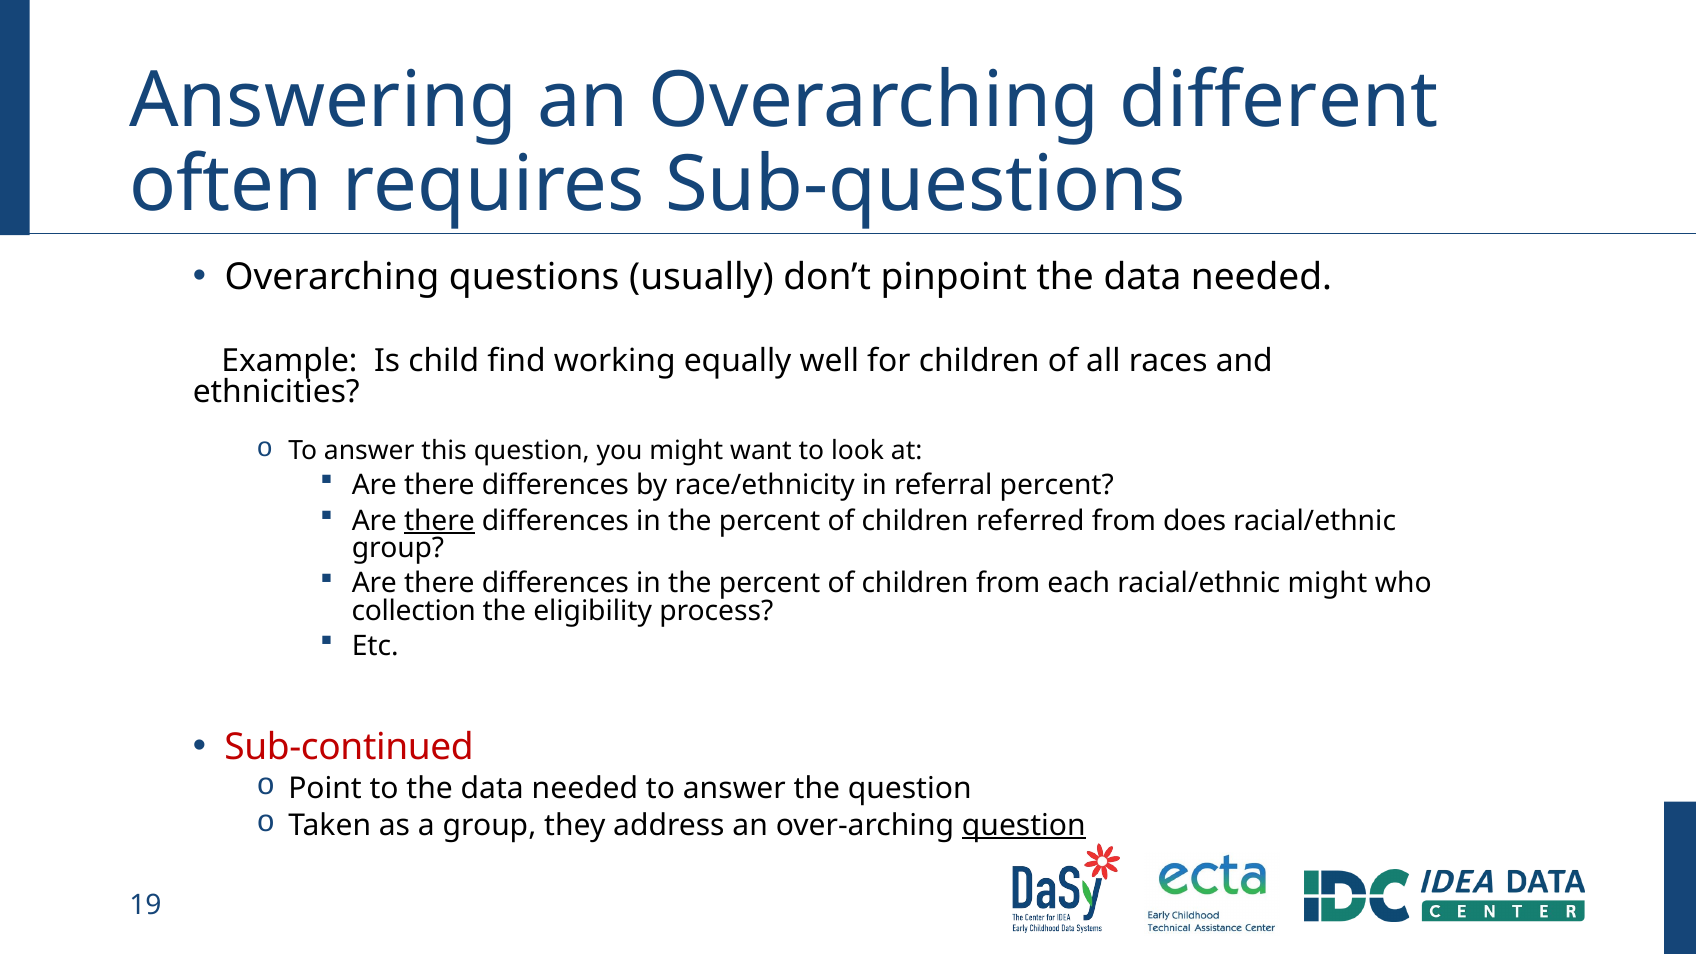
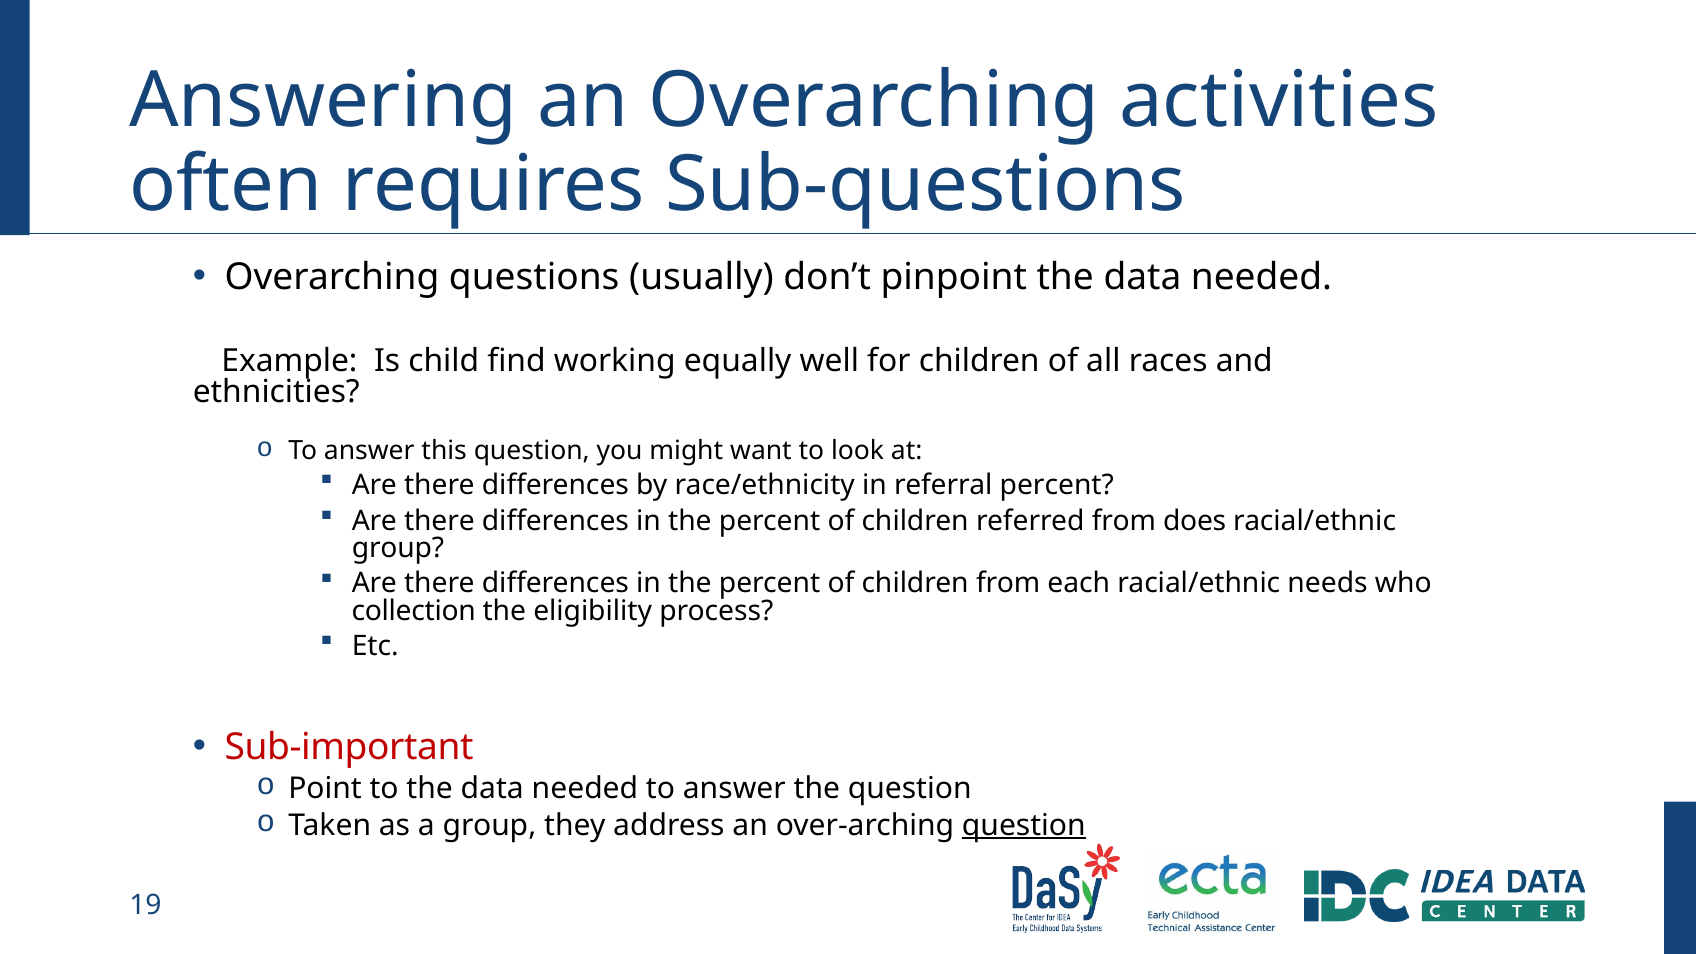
different: different -> activities
there at (439, 521) underline: present -> none
racial/ethnic might: might -> needs
Sub-continued: Sub-continued -> Sub-important
